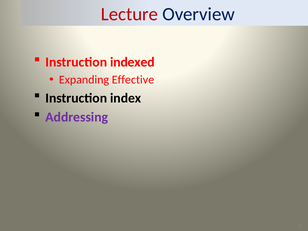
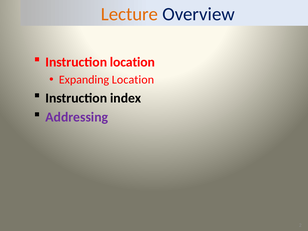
Lecture colour: red -> orange
Instruction indexed: indexed -> location
Expanding Effective: Effective -> Location
